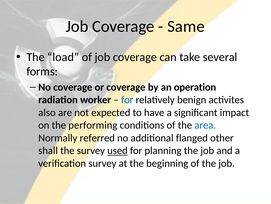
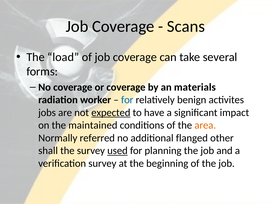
Same: Same -> Scans
operation: operation -> materials
also: also -> jobs
expected underline: none -> present
performing: performing -> maintained
area colour: blue -> orange
